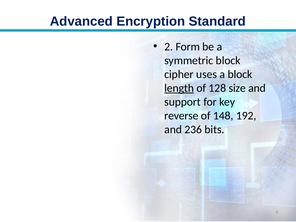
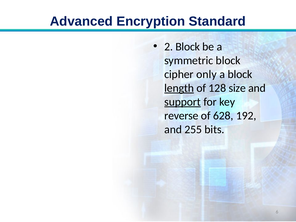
2 Form: Form -> Block
uses: uses -> only
support underline: none -> present
148: 148 -> 628
236: 236 -> 255
